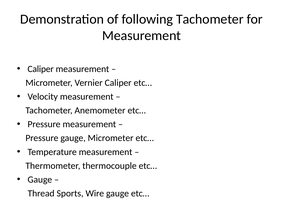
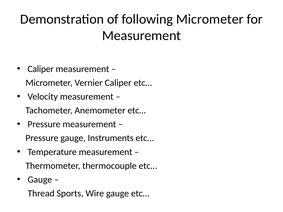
following Tachometer: Tachometer -> Micrometer
gauge Micrometer: Micrometer -> Instruments
